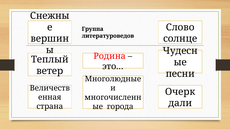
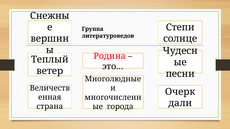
Слово: Слово -> Степи
